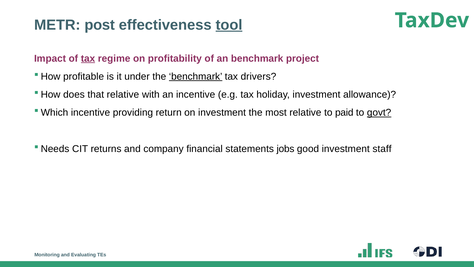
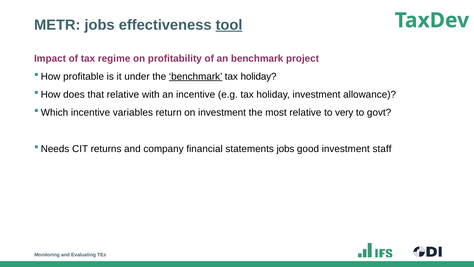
METR post: post -> jobs
tax at (88, 58) underline: present -> none
drivers at (258, 76): drivers -> holiday
providing: providing -> variables
paid: paid -> very
govt underline: present -> none
